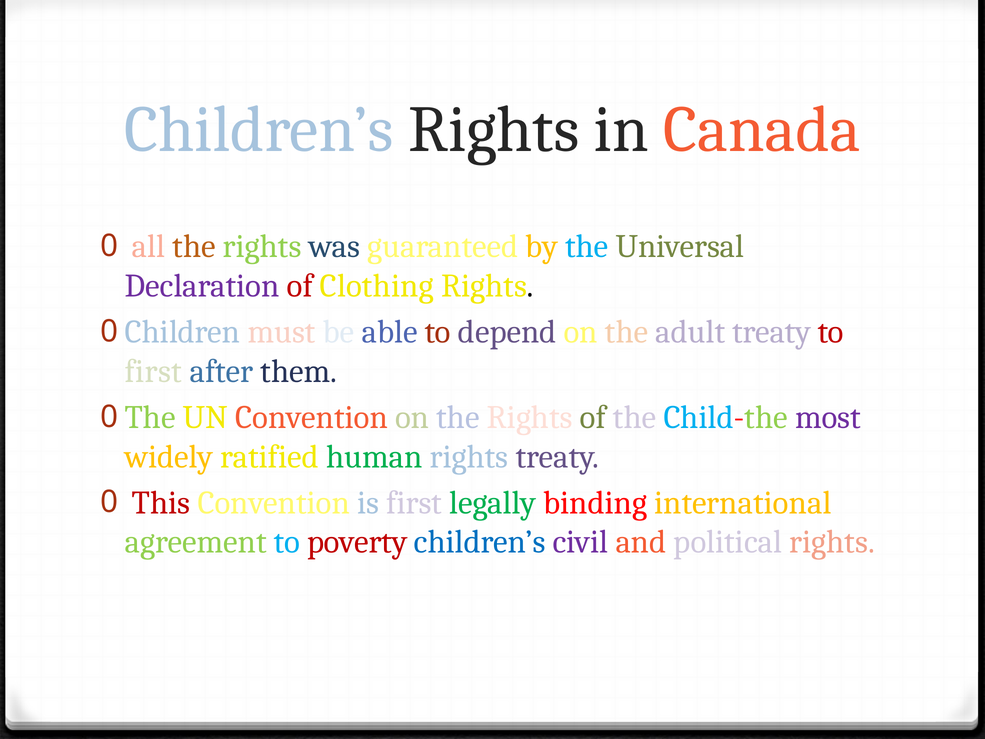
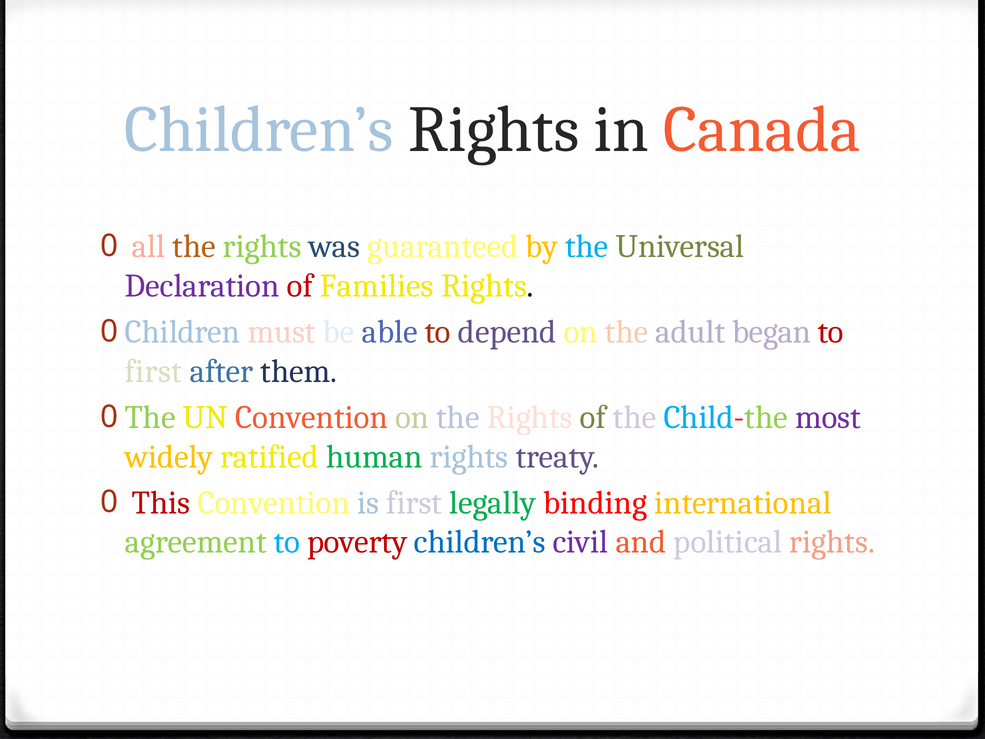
Clothing: Clothing -> Families
adult treaty: treaty -> began
